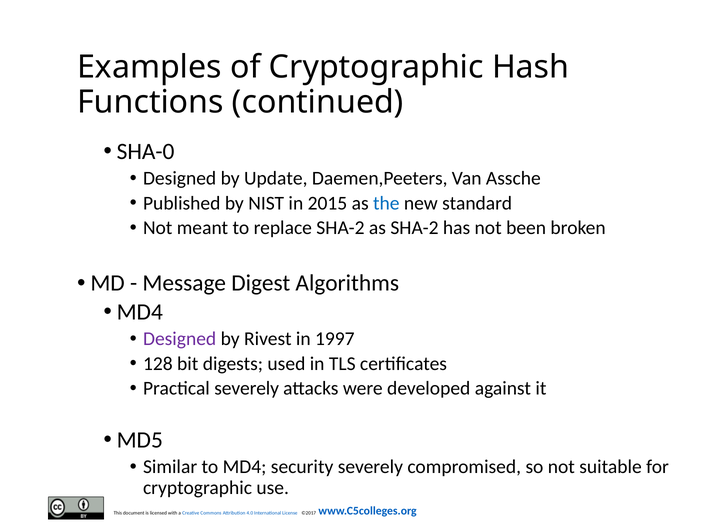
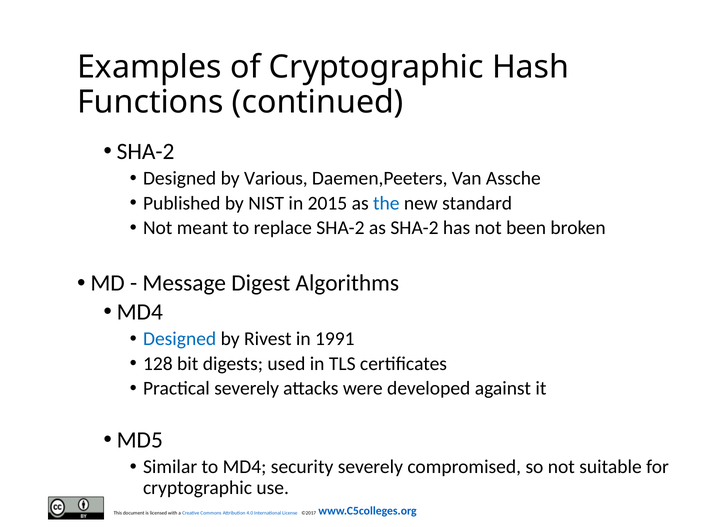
SHA-0 at (146, 152): SHA-0 -> SHA-2
Update: Update -> Various
Designed at (180, 339) colour: purple -> blue
1997: 1997 -> 1991
